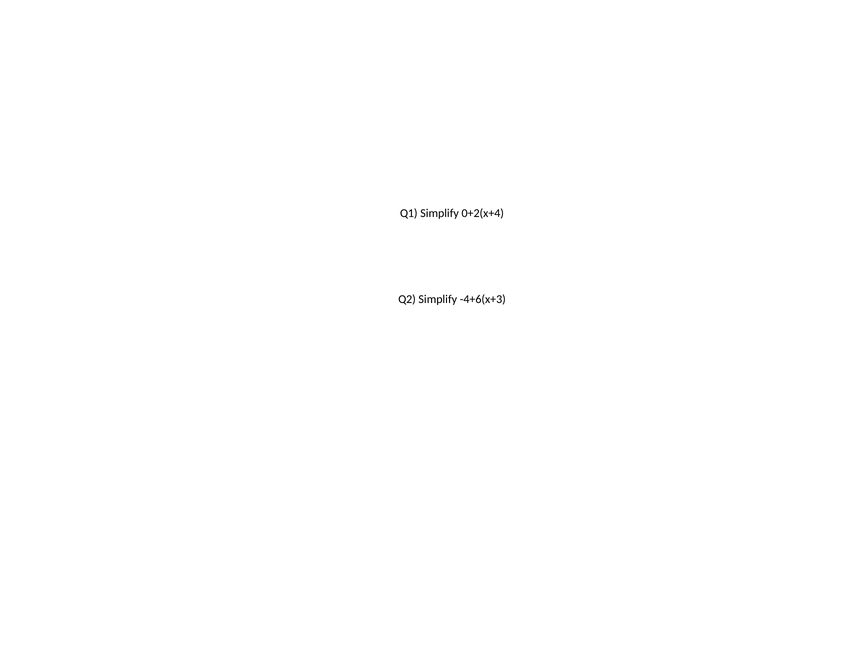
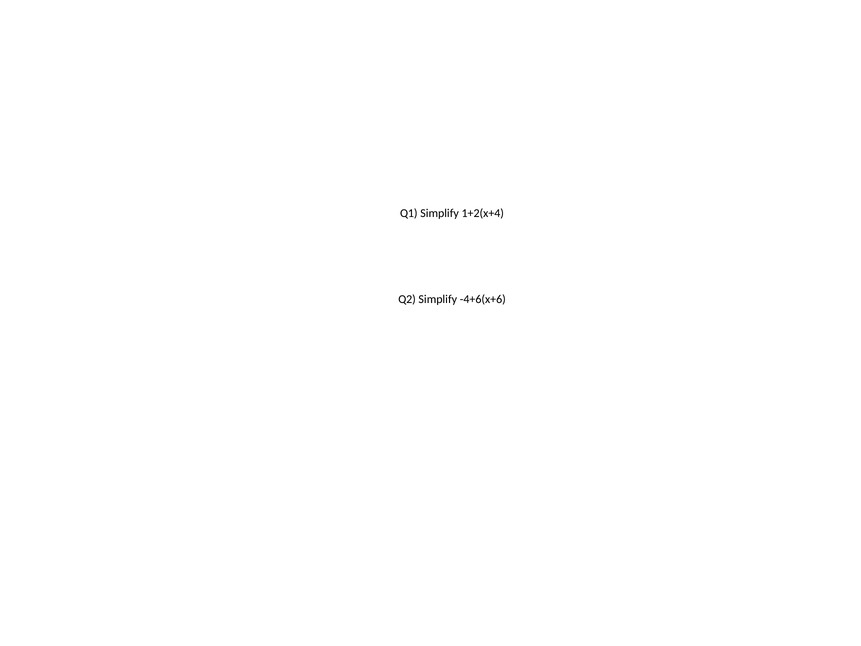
0+2(x+4: 0+2(x+4 -> 1+2(x+4
-4+6(x+3: -4+6(x+3 -> -4+6(x+6
